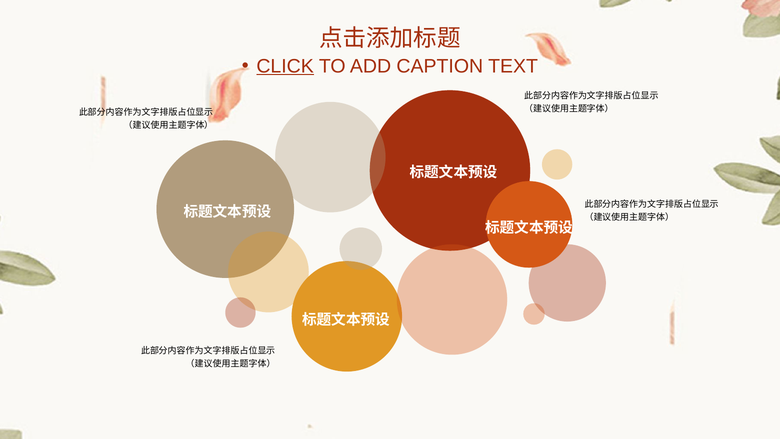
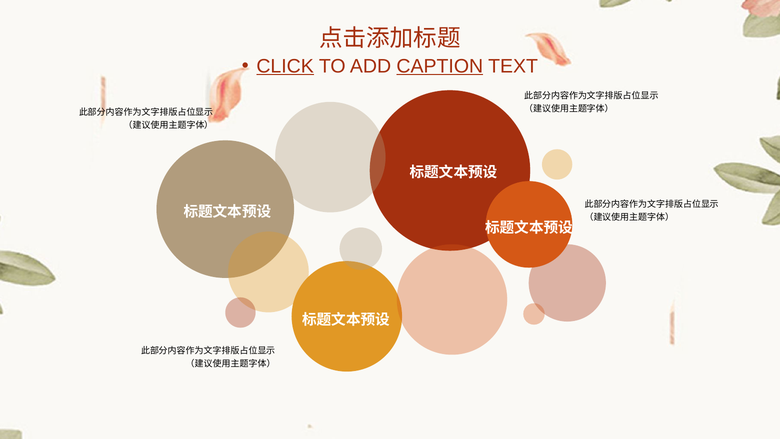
CAPTION underline: none -> present
